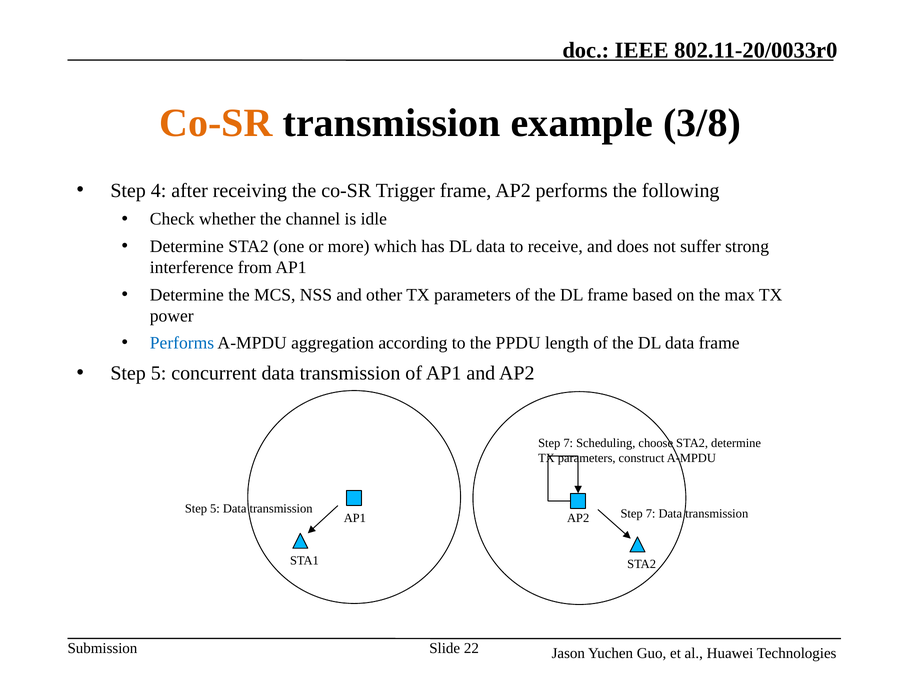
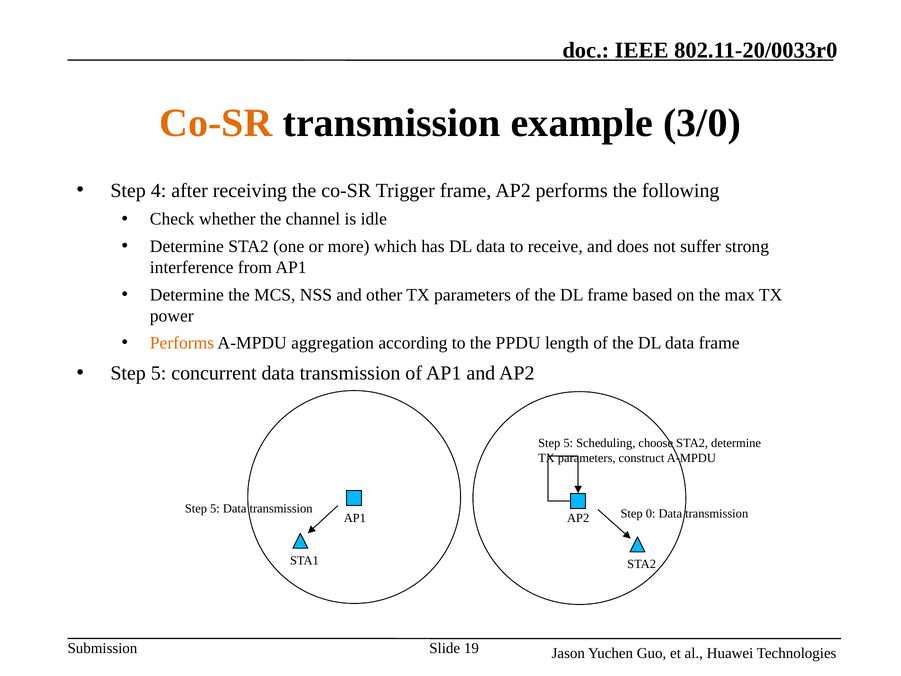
3/8: 3/8 -> 3/0
Performs at (182, 343) colour: blue -> orange
7 at (568, 443): 7 -> 5
7 at (651, 513): 7 -> 0
22: 22 -> 19
